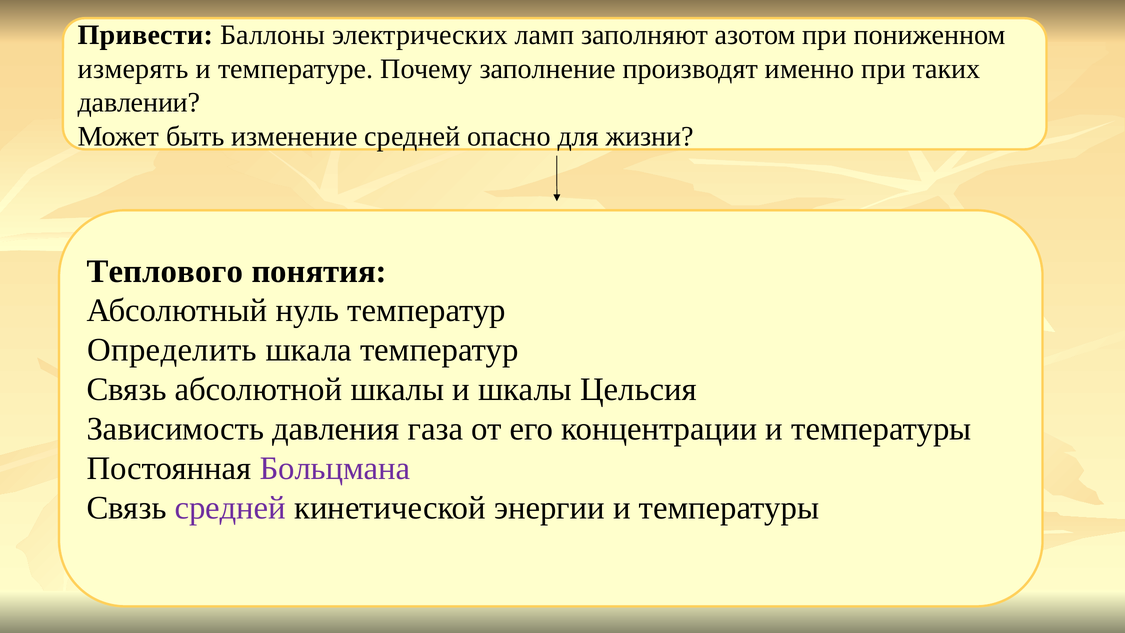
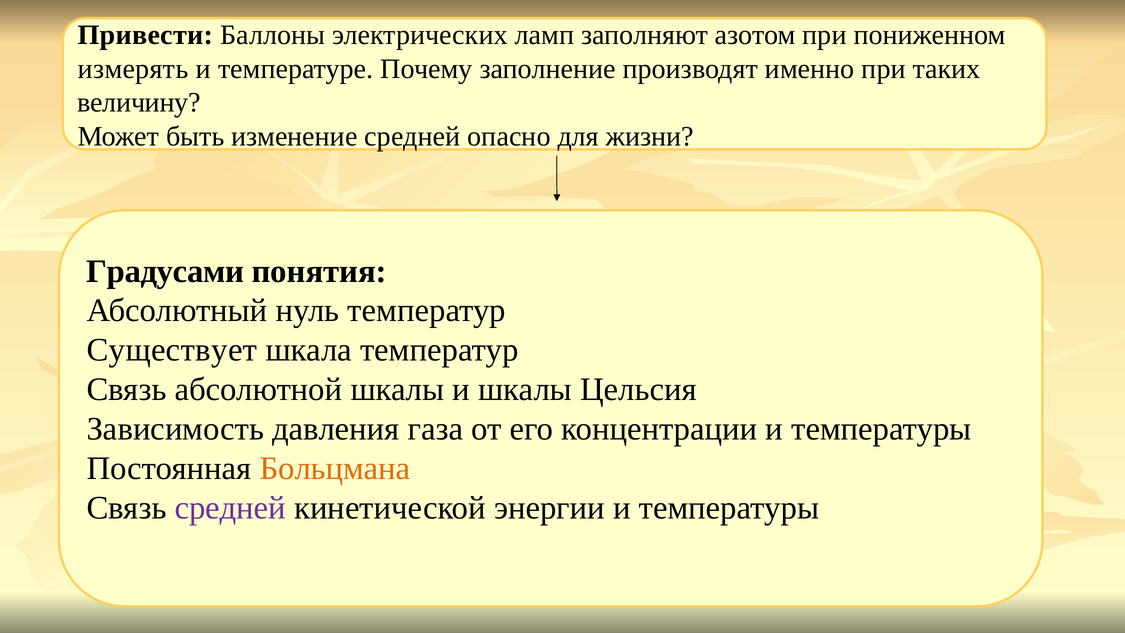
давлении: давлении -> величину
Теплового: Теплового -> Градусами
Определить: Определить -> Существует
Больцмана colour: purple -> orange
